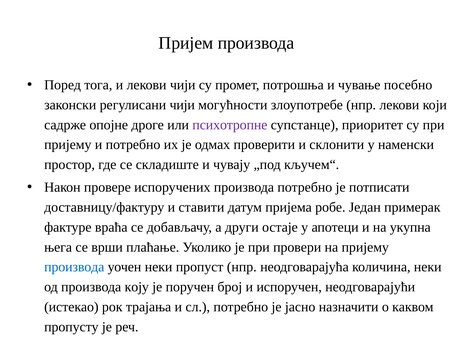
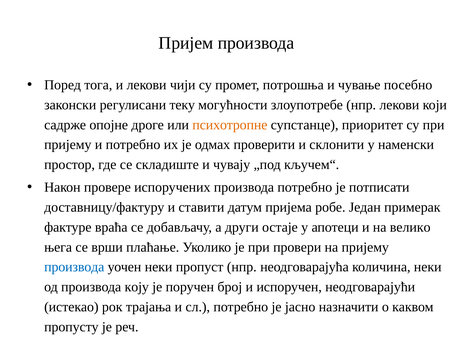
регулисани чији: чији -> теку
психотропне colour: purple -> orange
укупна: укупна -> велико
